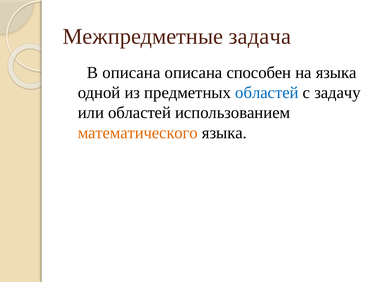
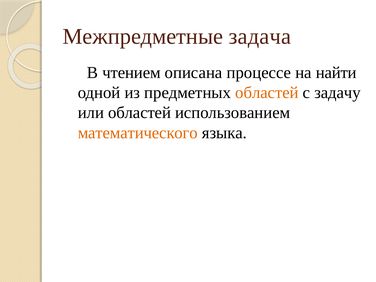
В описана: описана -> чтением
способен: способен -> процессе
на языка: языка -> найти
областей at (267, 93) colour: blue -> orange
